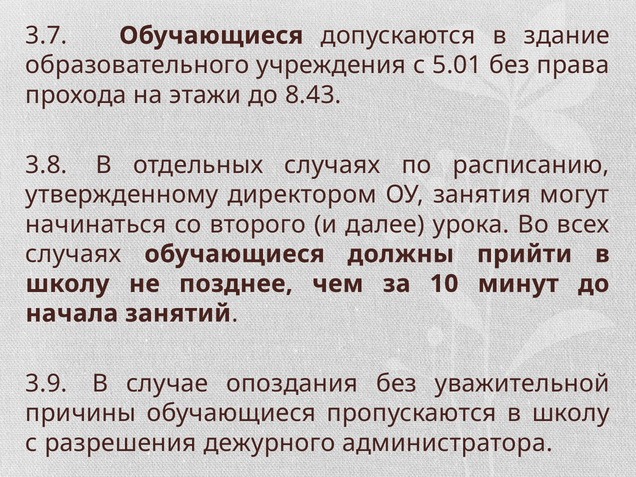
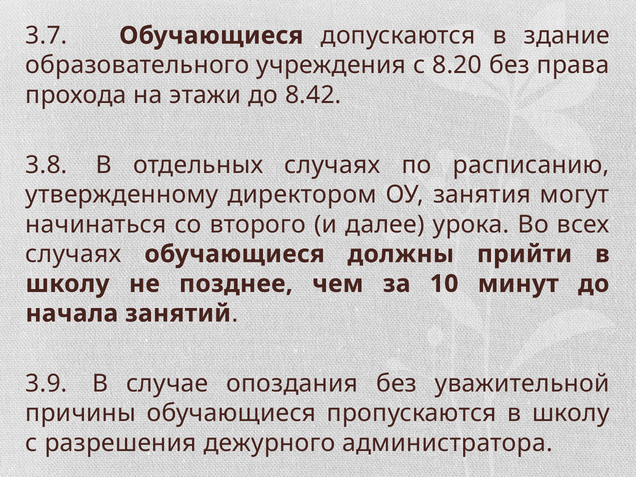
5.01: 5.01 -> 8.20
8.43: 8.43 -> 8.42
